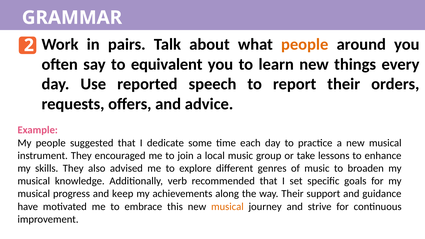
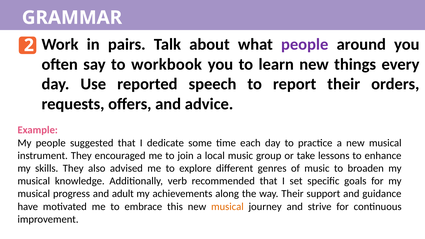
people at (305, 44) colour: orange -> purple
equivalent: equivalent -> workbook
keep: keep -> adult
